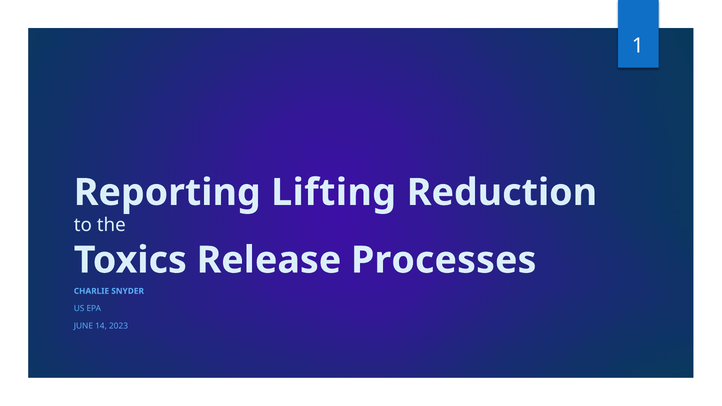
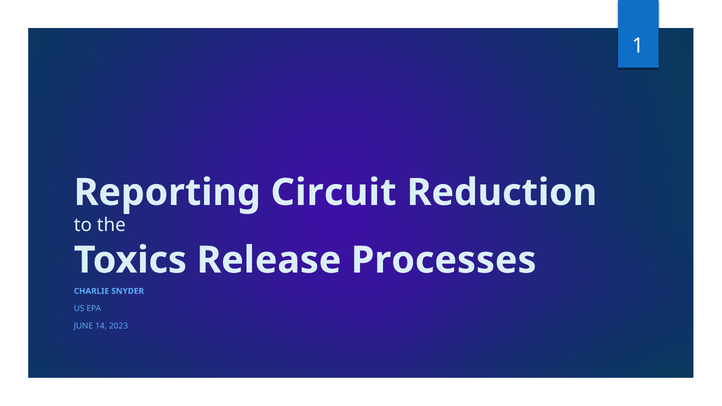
Lifting: Lifting -> Circuit
